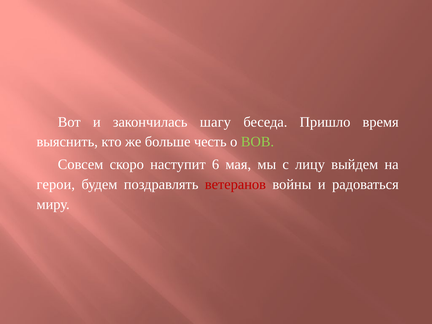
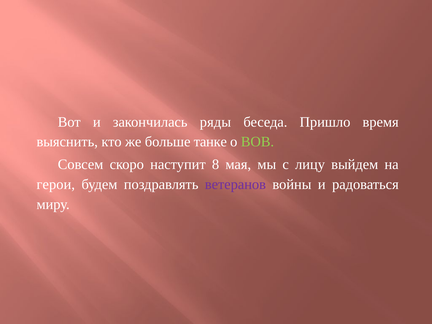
шагу: шагу -> ряды
честь: честь -> танке
6: 6 -> 8
ветеранов colour: red -> purple
